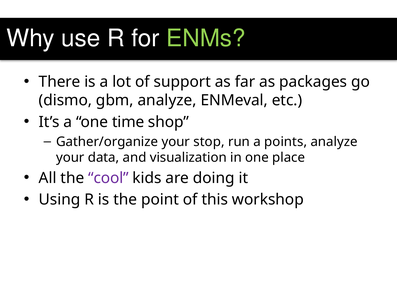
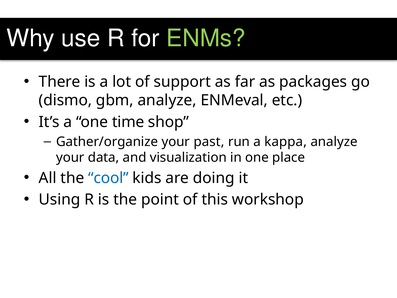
stop: stop -> past
points: points -> kappa
cool colour: purple -> blue
